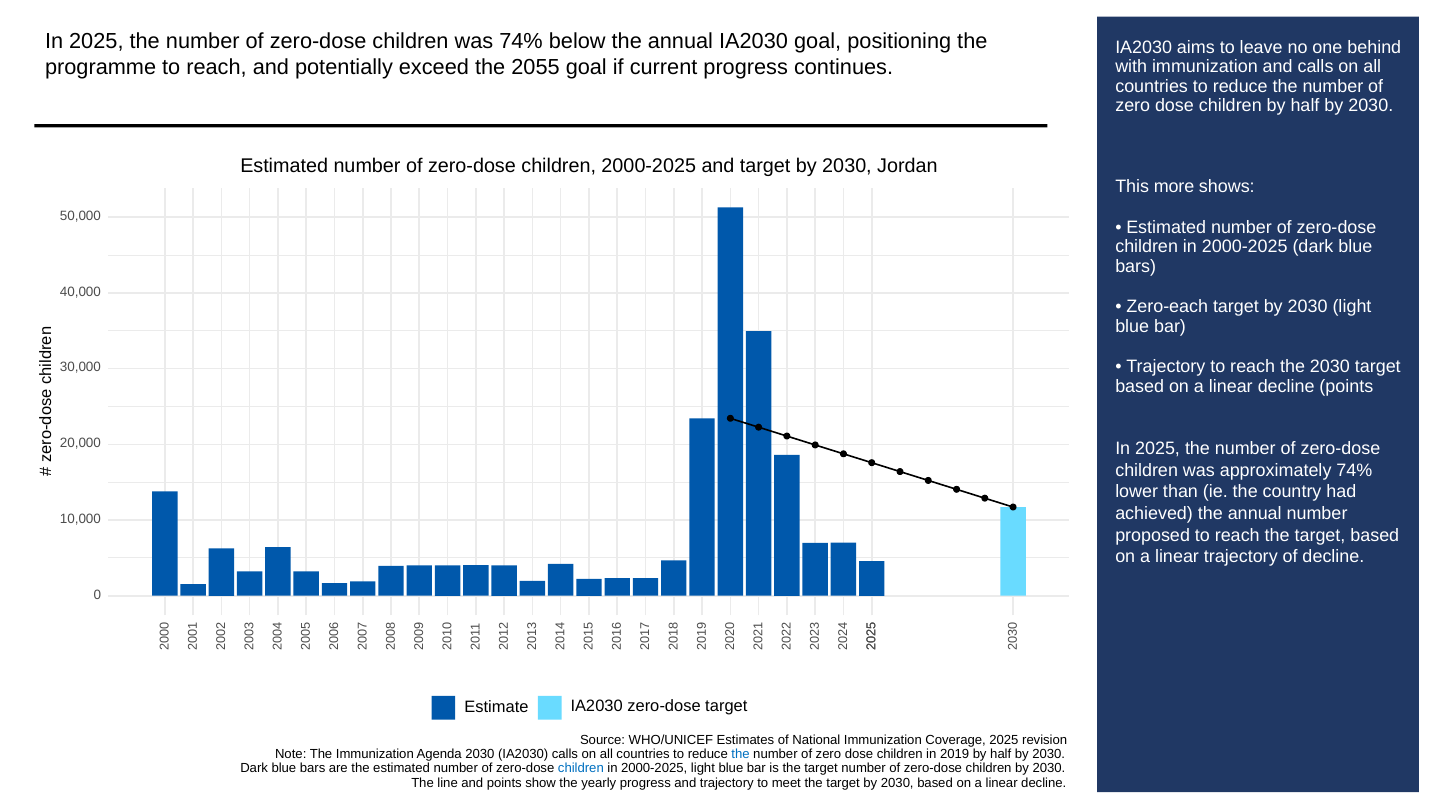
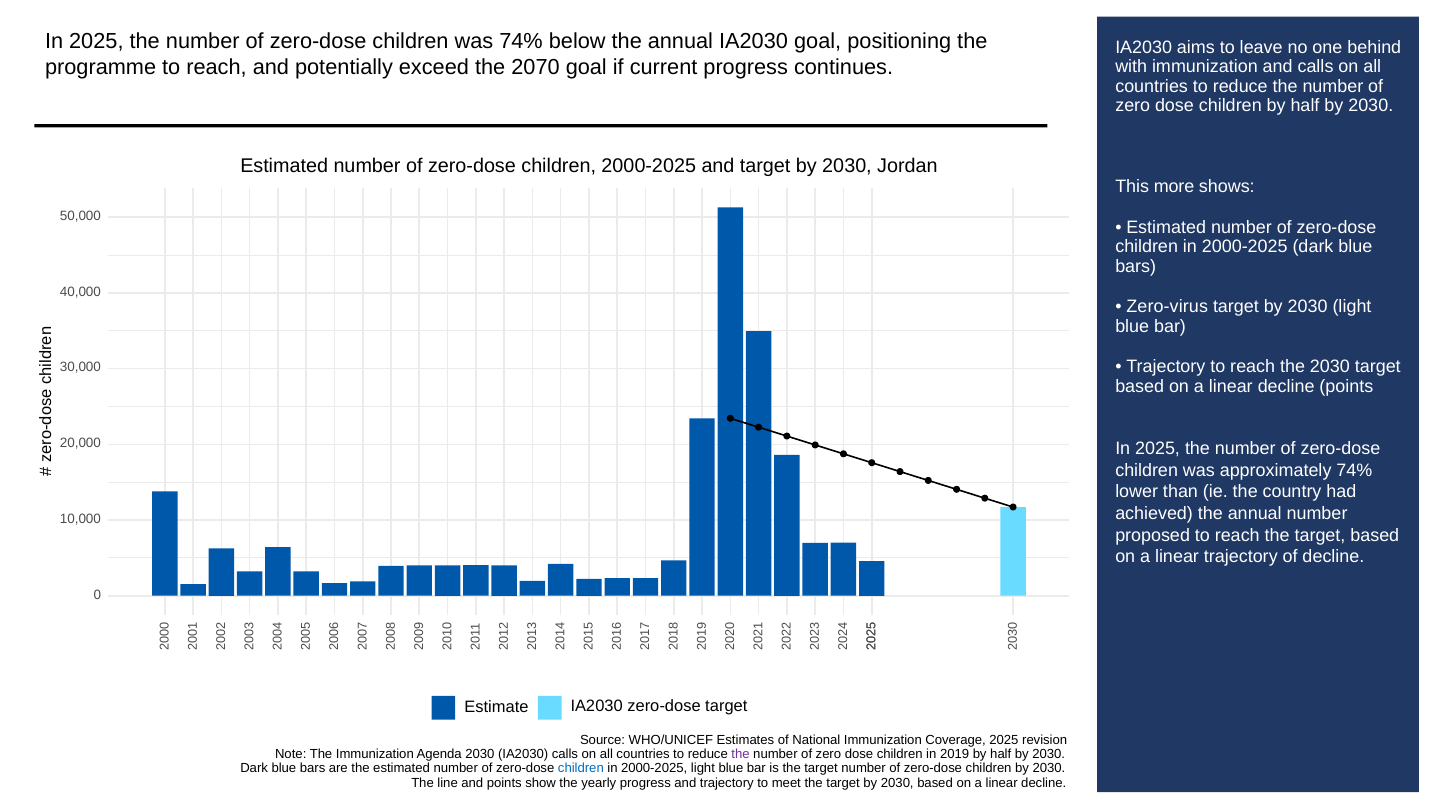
2055: 2055 -> 2070
Zero-each: Zero-each -> Zero-virus
the at (741, 754) colour: blue -> purple
